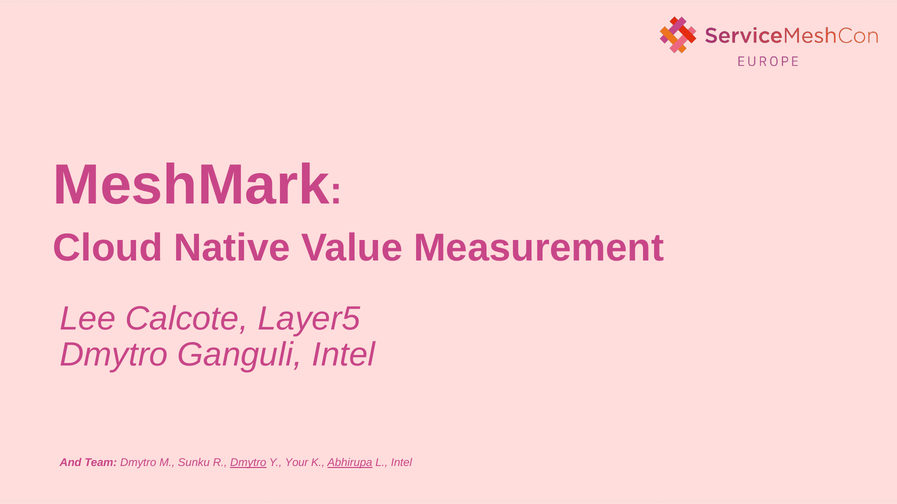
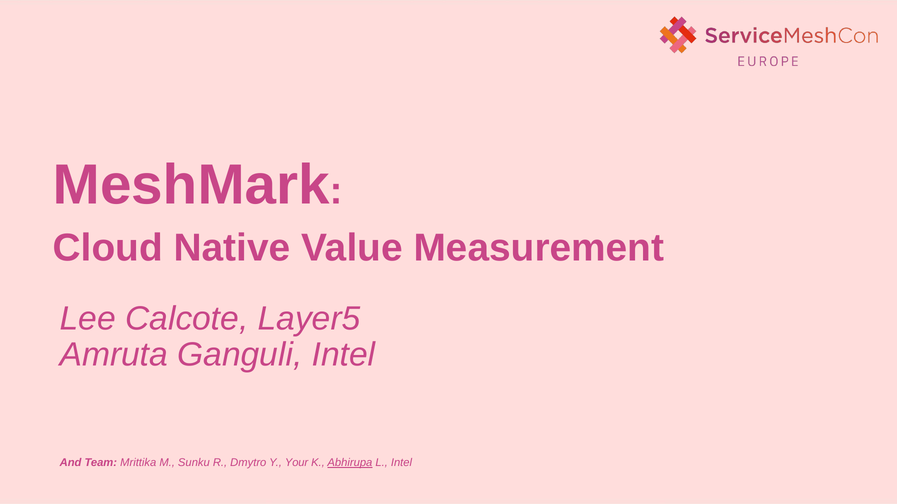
Dmytro at (114, 355): Dmytro -> Amruta
Team Dmytro: Dmytro -> Mrittika
Dmytro at (248, 463) underline: present -> none
